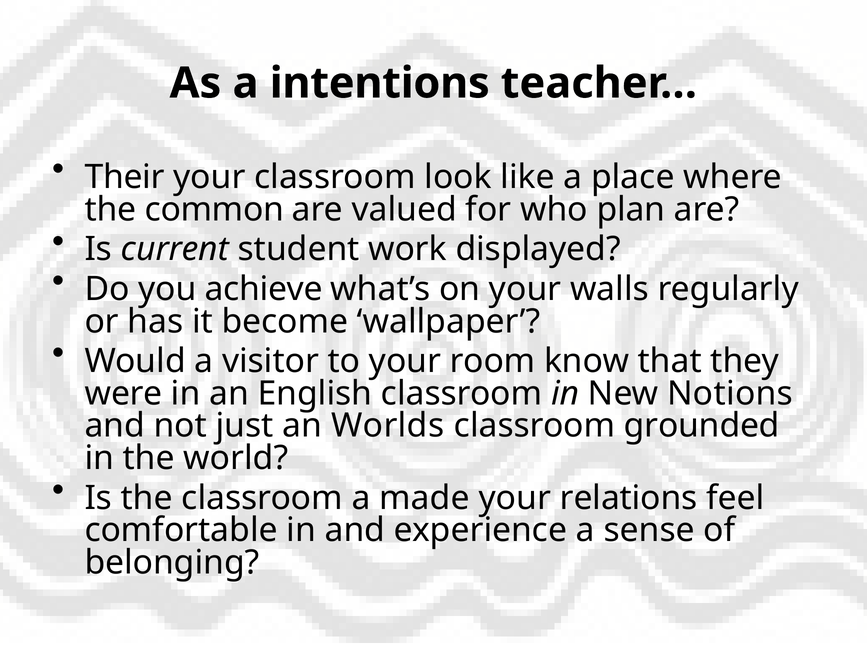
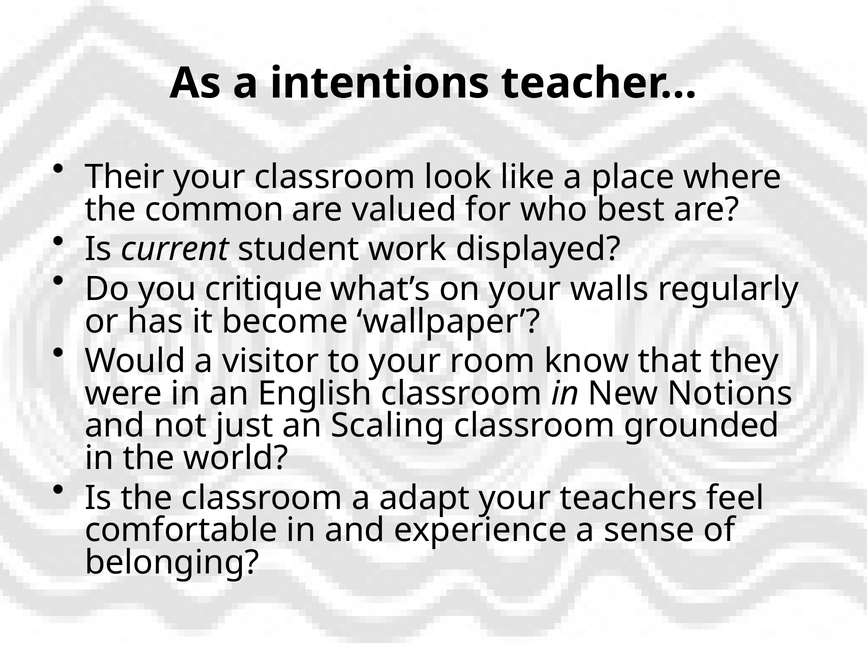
plan: plan -> best
achieve: achieve -> critique
Worlds: Worlds -> Scaling
made: made -> adapt
relations: relations -> teachers
